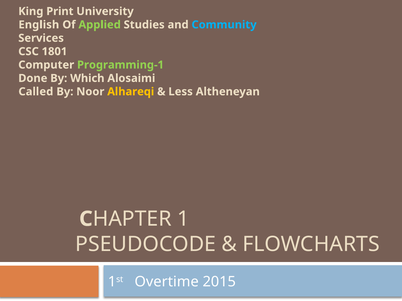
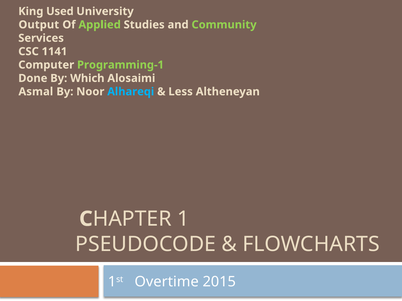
Print: Print -> Used
English: English -> Output
Community colour: light blue -> light green
1801: 1801 -> 1141
Called: Called -> Asmal
Alhareqi colour: yellow -> light blue
